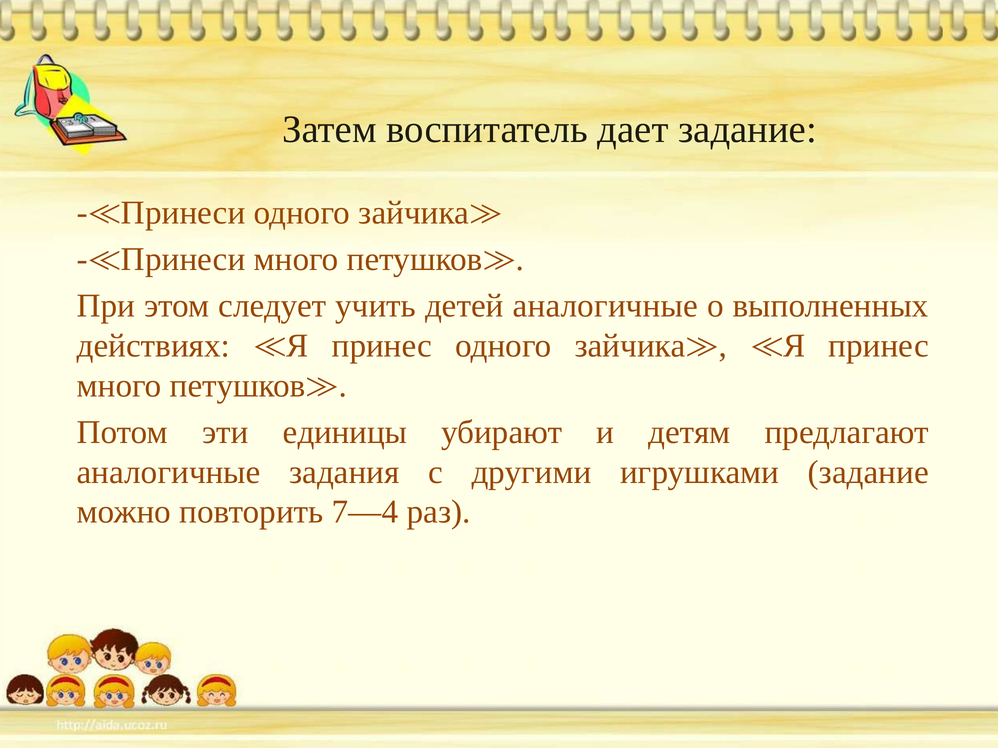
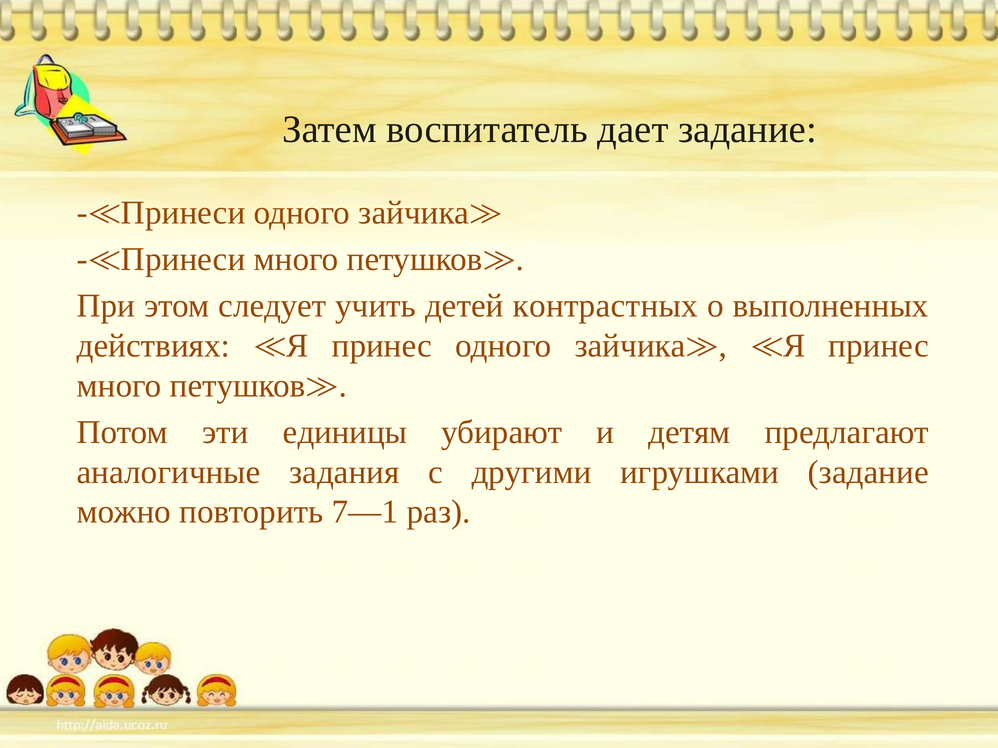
детей аналогичные: аналогичные -> контрастных
7—4: 7—4 -> 7—1
